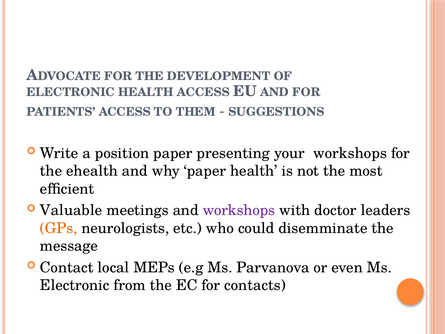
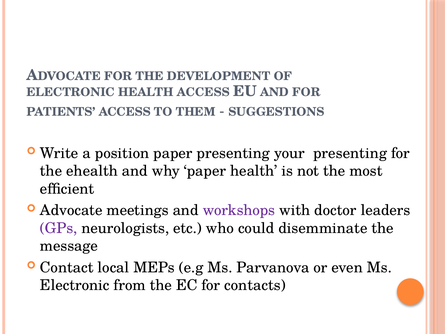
your workshops: workshops -> presenting
Valuable: Valuable -> Advocate
GPs colour: orange -> purple
